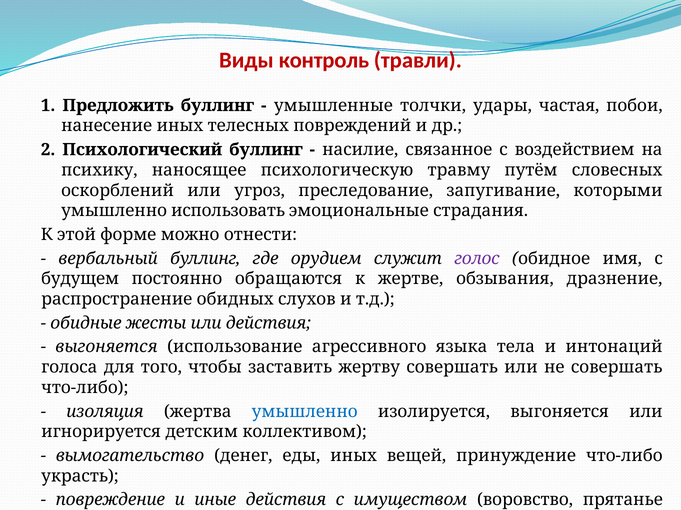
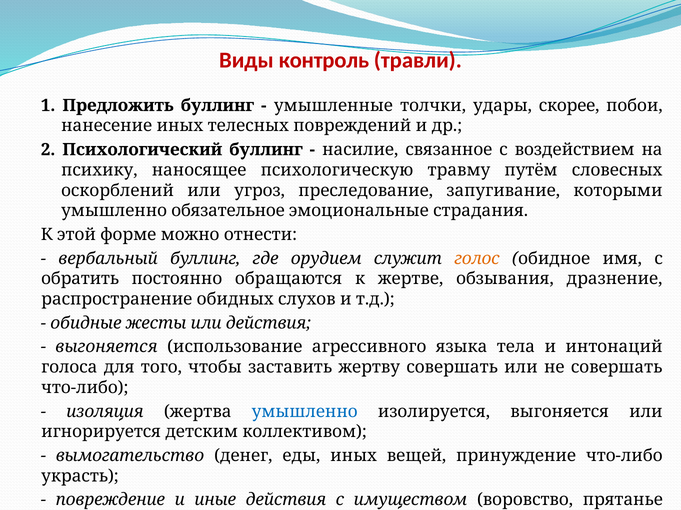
частая: частая -> скорее
использовать: использовать -> обязательное
голос colour: purple -> orange
будущем: будущем -> обратить
